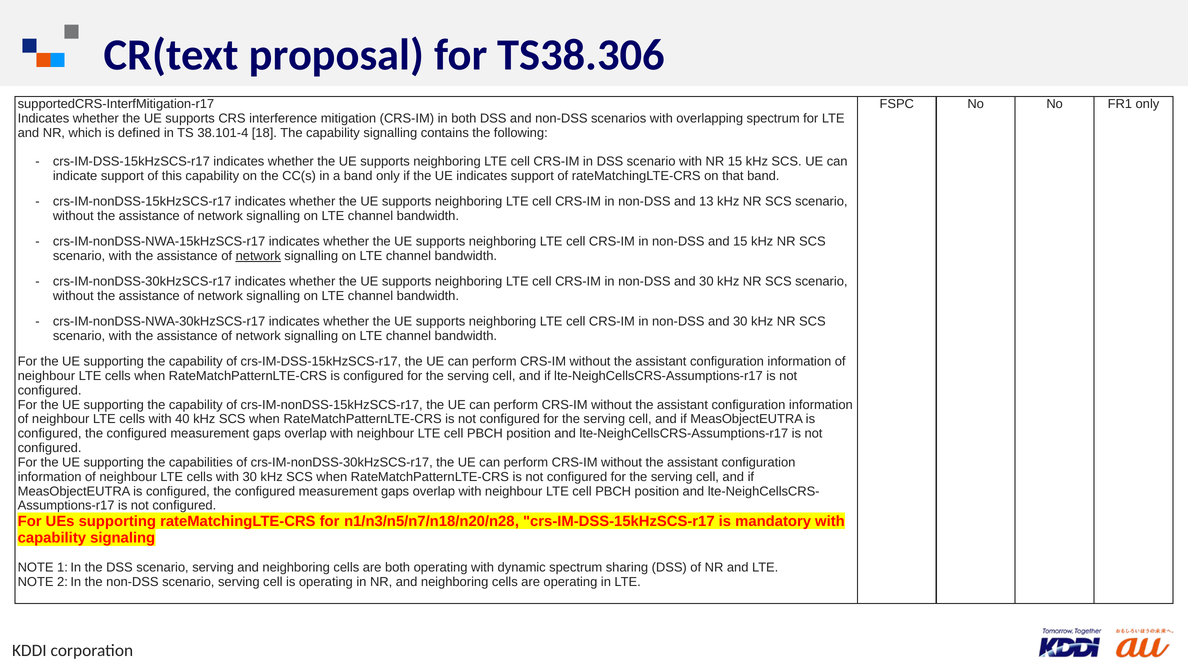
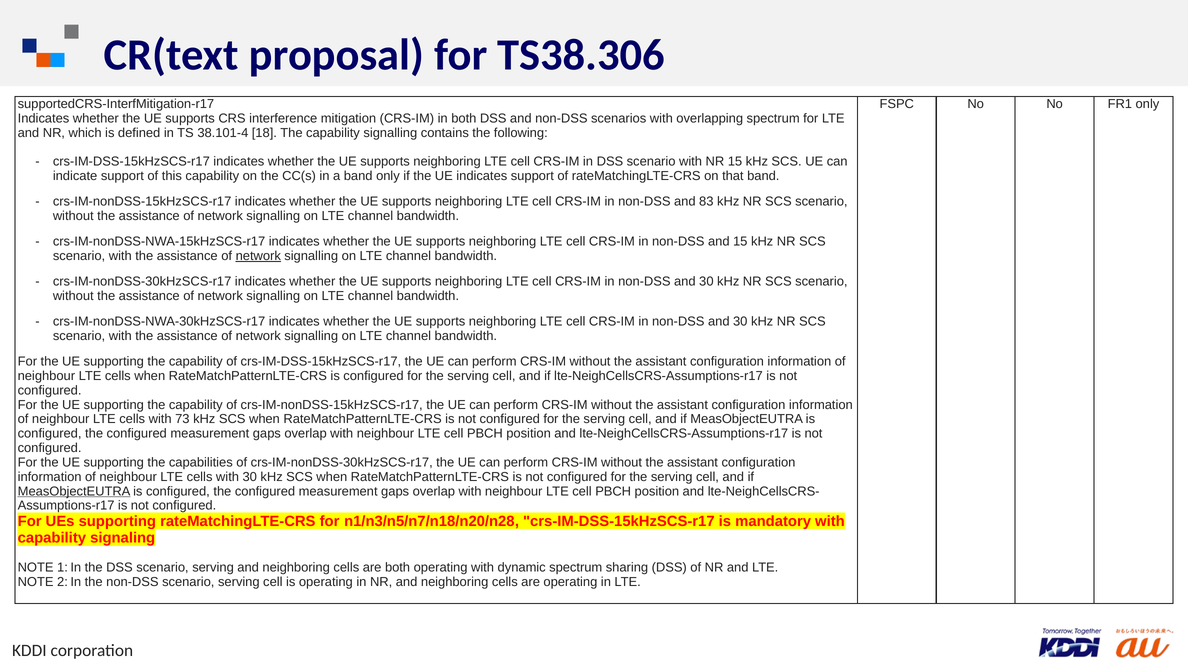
13: 13 -> 83
40: 40 -> 73
MeasObjectEUTRA at (74, 491) underline: none -> present
